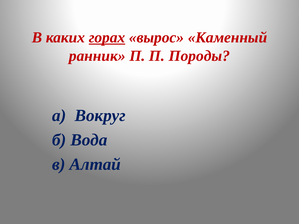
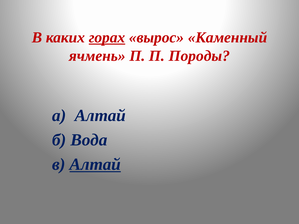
ранник: ранник -> ячмень
а Вокруг: Вокруг -> Алтай
Алтай at (95, 165) underline: none -> present
